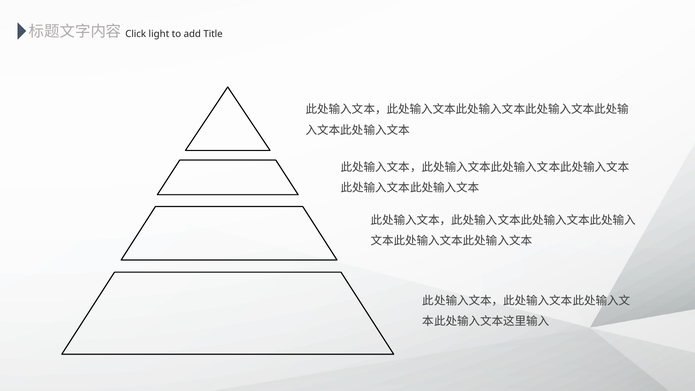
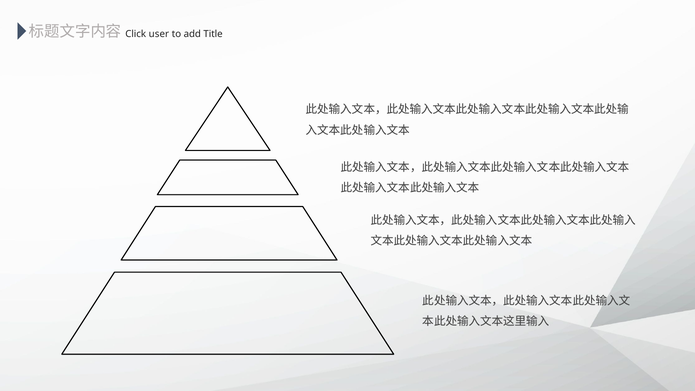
light: light -> user
